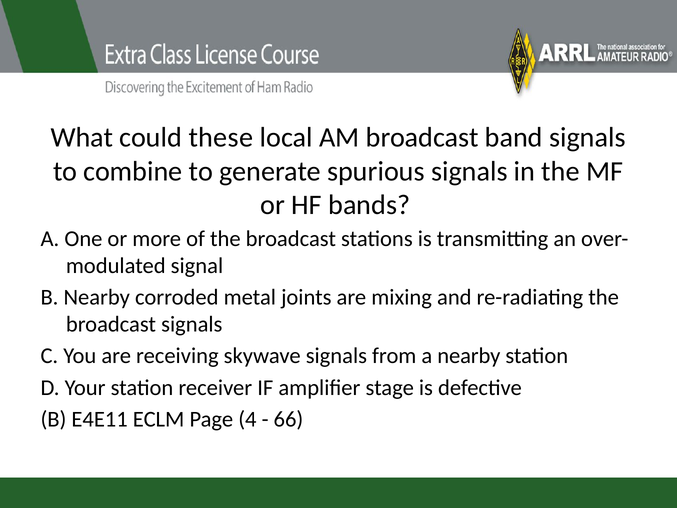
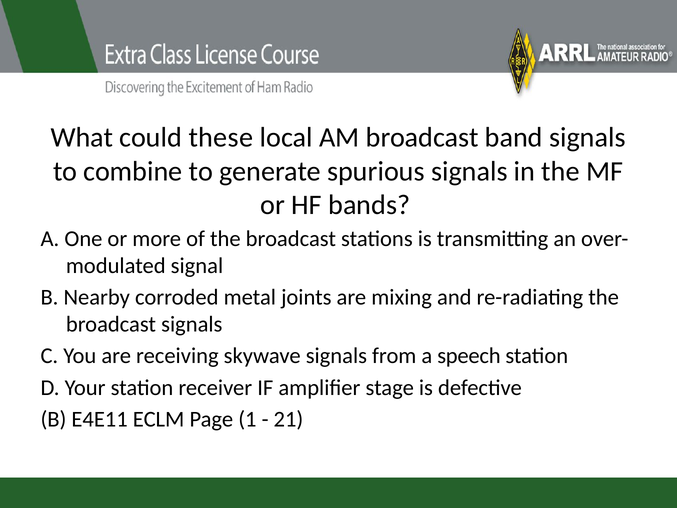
a nearby: nearby -> speech
4: 4 -> 1
66: 66 -> 21
